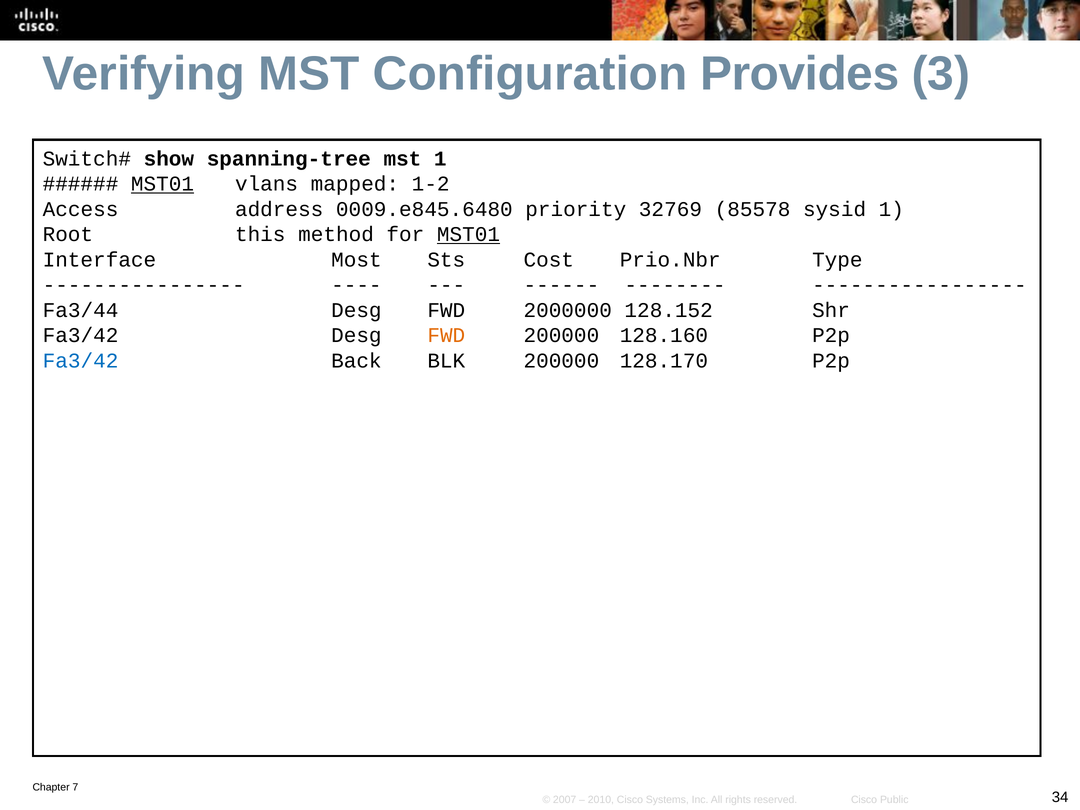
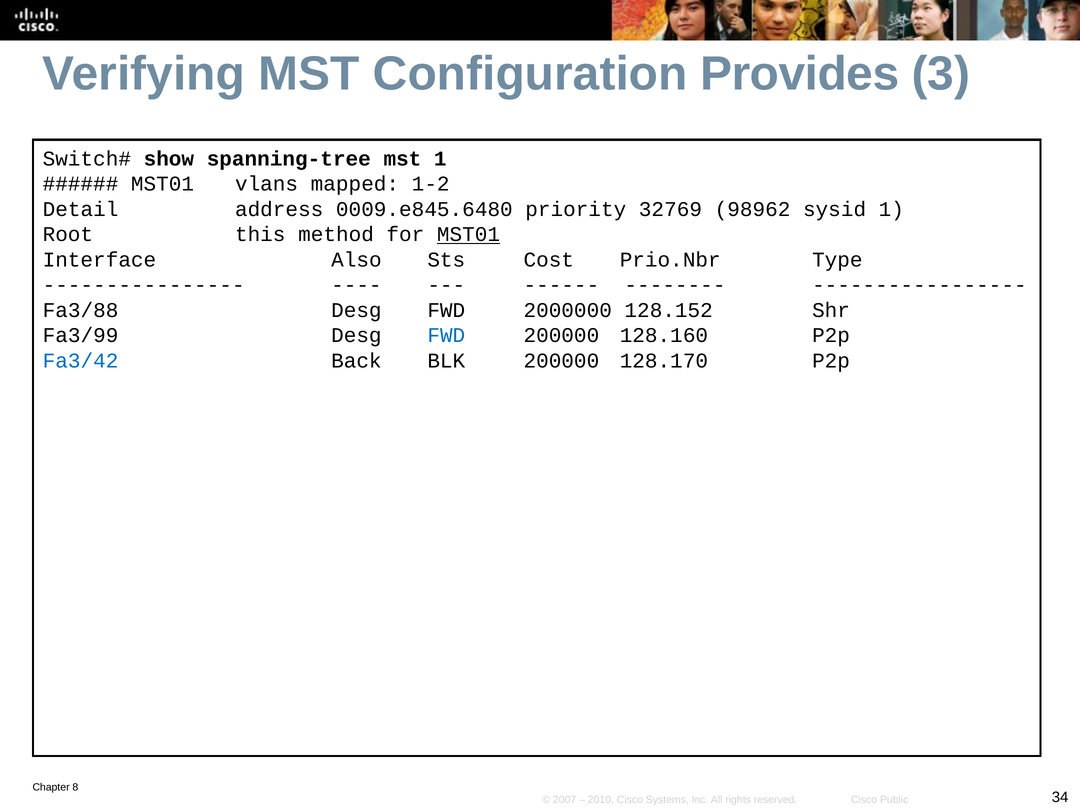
MST01 at (163, 184) underline: present -> none
Access: Access -> Detail
85578: 85578 -> 98962
Most: Most -> Also
Fa3/44: Fa3/44 -> Fa3/88
Fa3/42 at (81, 336): Fa3/42 -> Fa3/99
FWD at (446, 336) colour: orange -> blue
7: 7 -> 8
